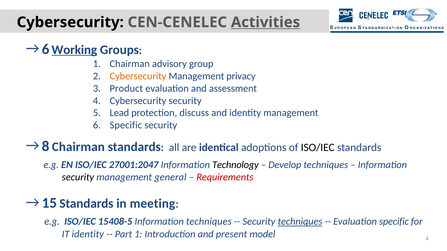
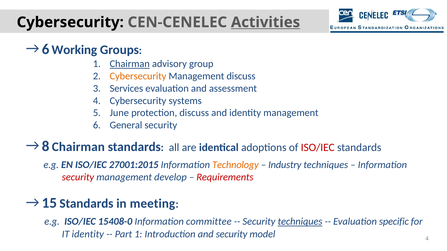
Working underline: present -> none
Chairman at (130, 64) underline: none -> present
Management privacy: privacy -> discuss
Product: Product -> Services
Cybersecurity security: security -> systems
Lead: Lead -> June
6 Specific: Specific -> General
ISO/IEC at (318, 148) colour: black -> red
27001:2047: 27001:2047 -> 27001:2015
Technology colour: black -> orange
Develop: Develop -> Industry
security at (78, 177) colour: black -> red
general: general -> develop
15408-5: 15408-5 -> 15408-0
Information techniques: techniques -> committee
and present: present -> security
